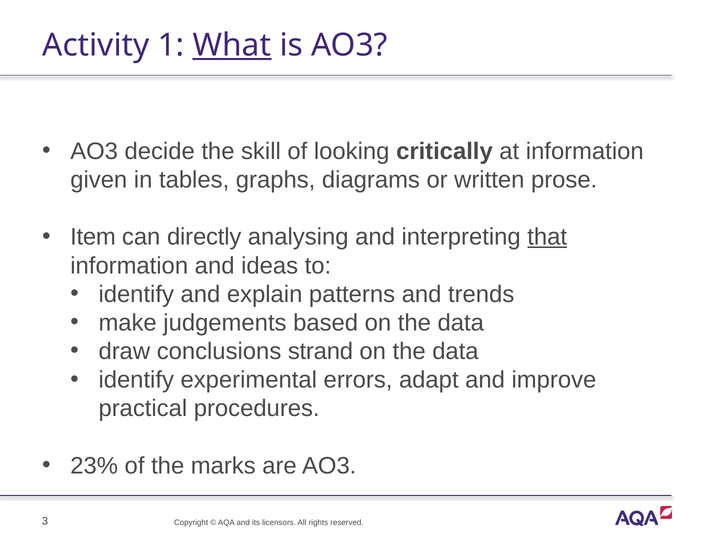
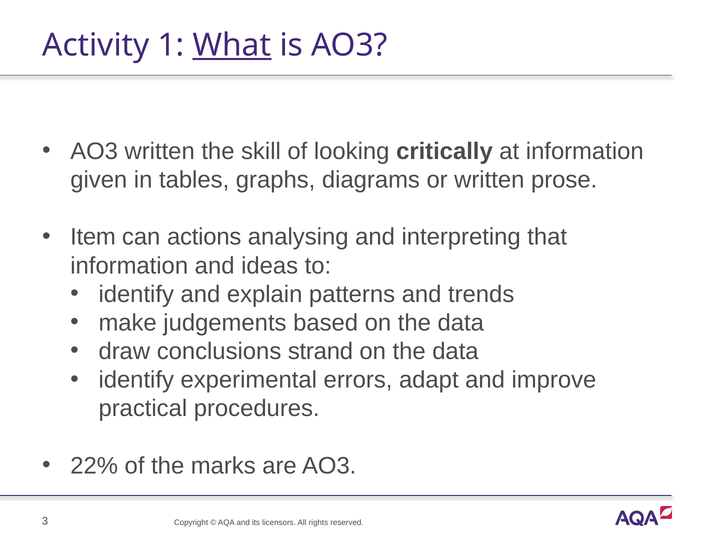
AO3 decide: decide -> written
directly: directly -> actions
that underline: present -> none
23%: 23% -> 22%
